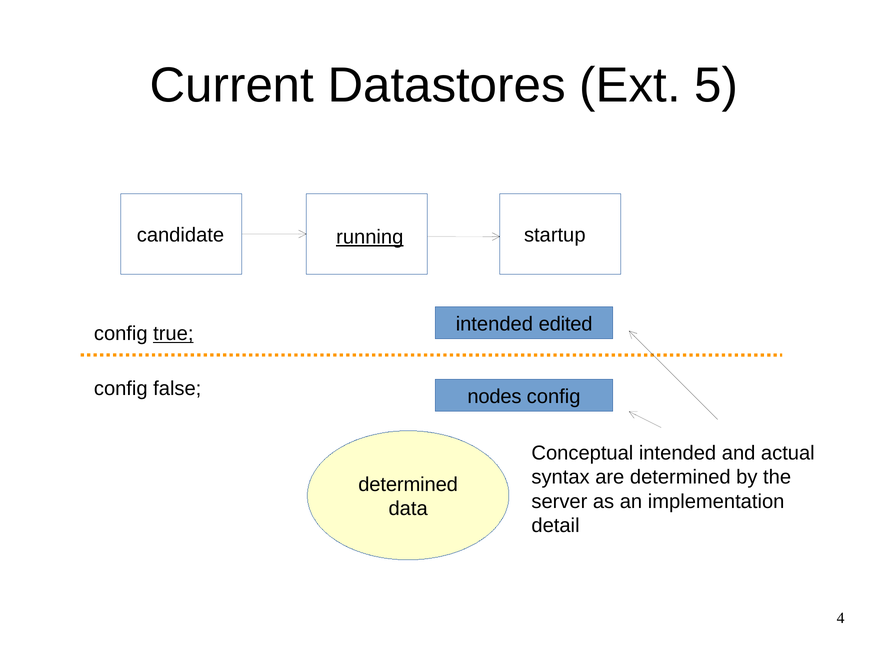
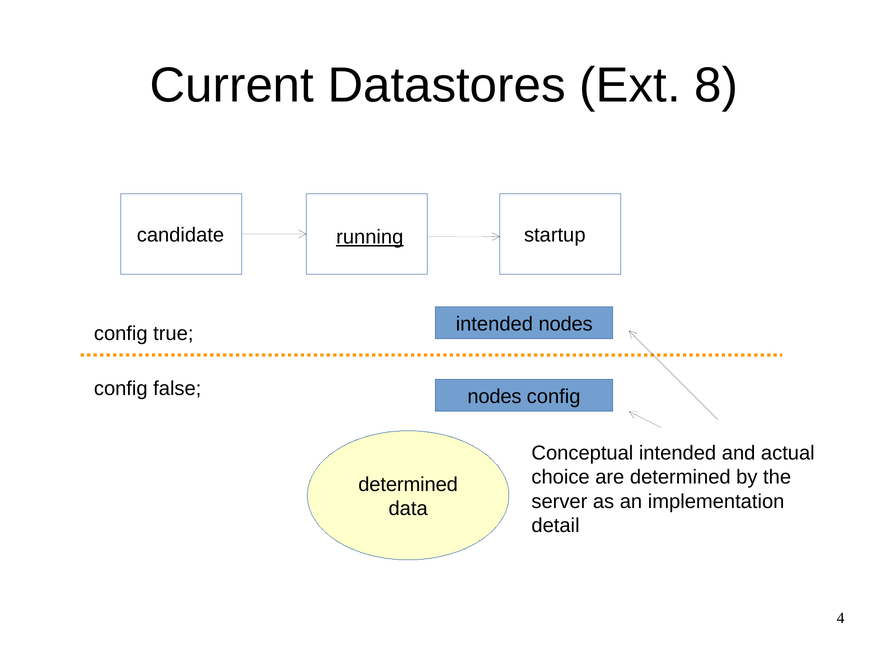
5: 5 -> 8
intended edited: edited -> nodes
true underline: present -> none
syntax: syntax -> choice
